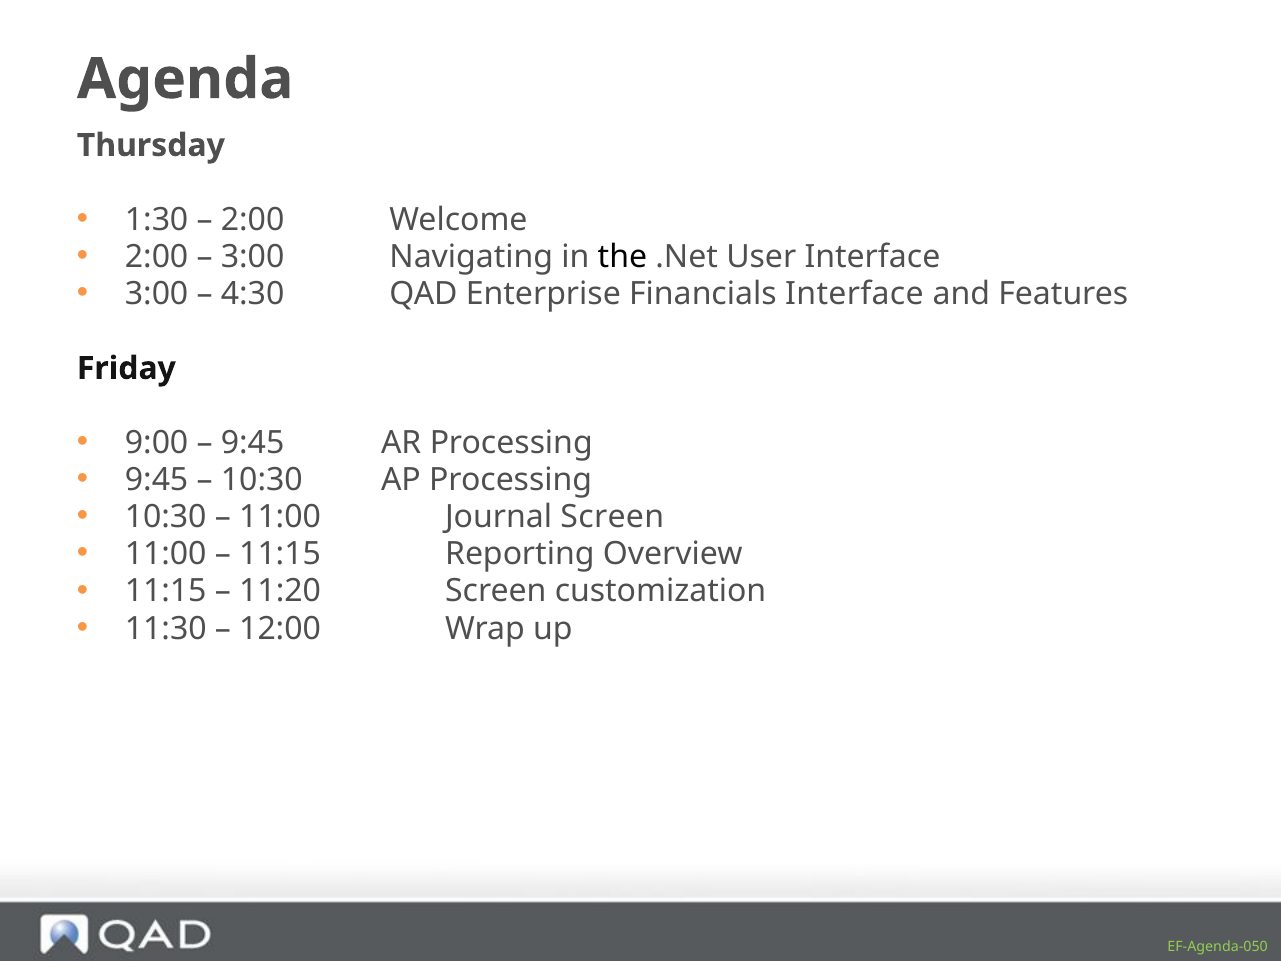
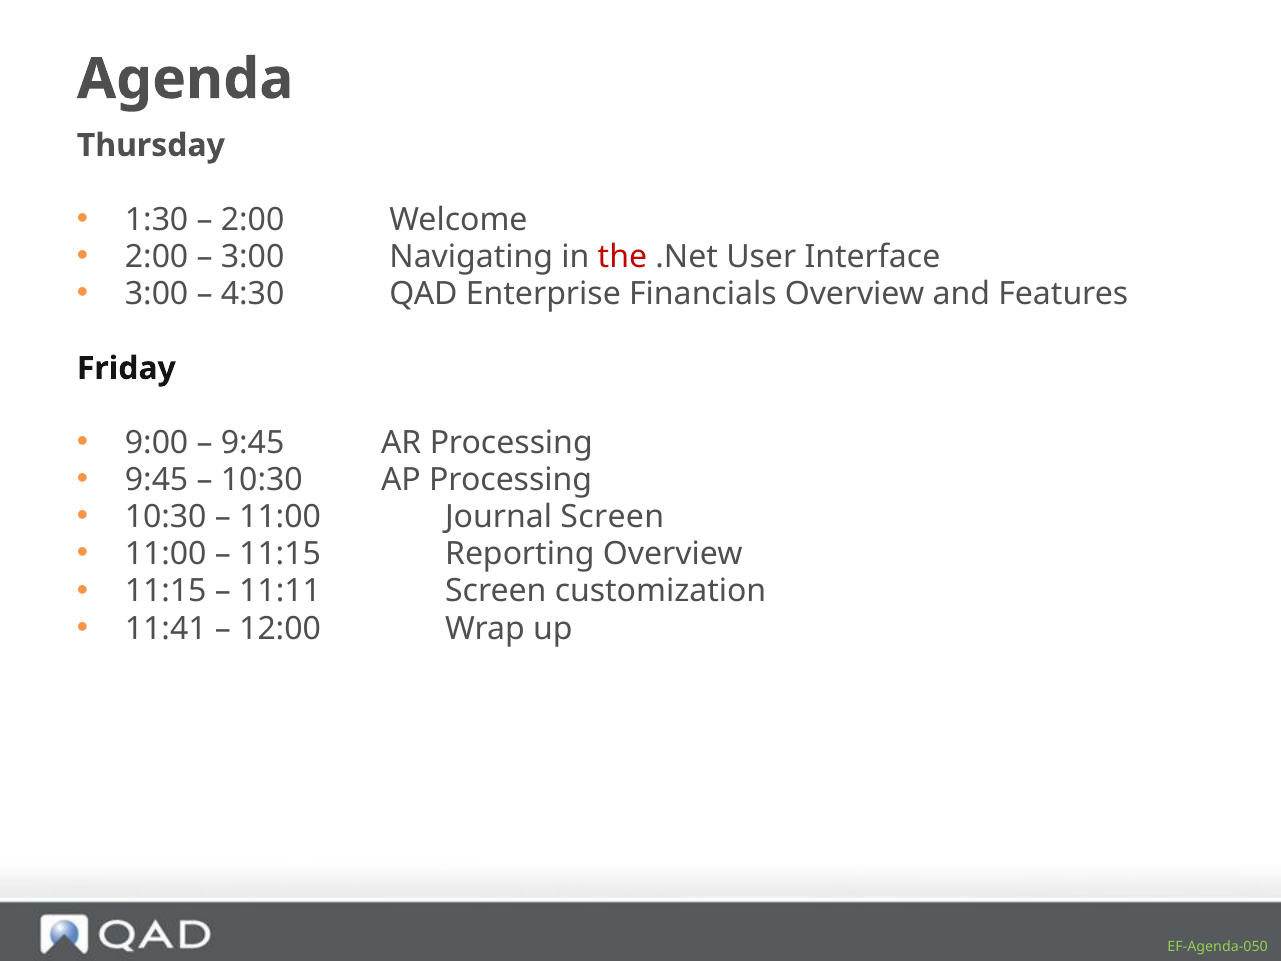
the colour: black -> red
Financials Interface: Interface -> Overview
11:20: 11:20 -> 11:11
11:30: 11:30 -> 11:41
